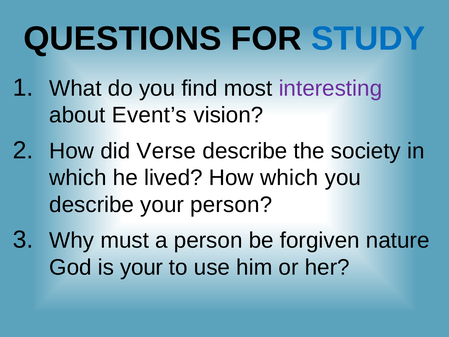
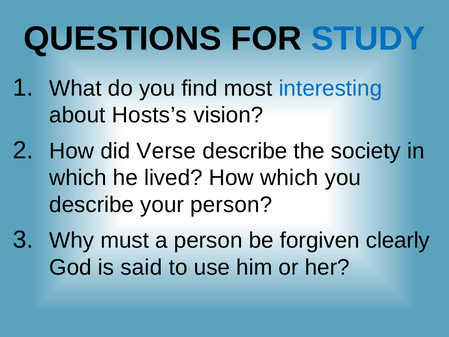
interesting colour: purple -> blue
Event’s: Event’s -> Hosts’s
nature: nature -> clearly
is your: your -> said
